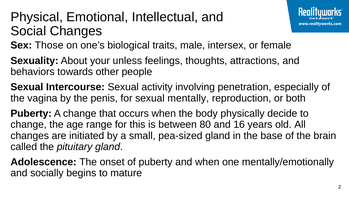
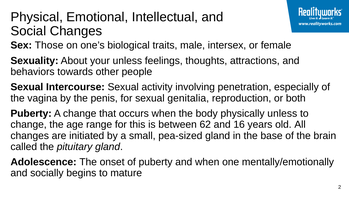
mentally: mentally -> genitalia
physically decide: decide -> unless
80: 80 -> 62
